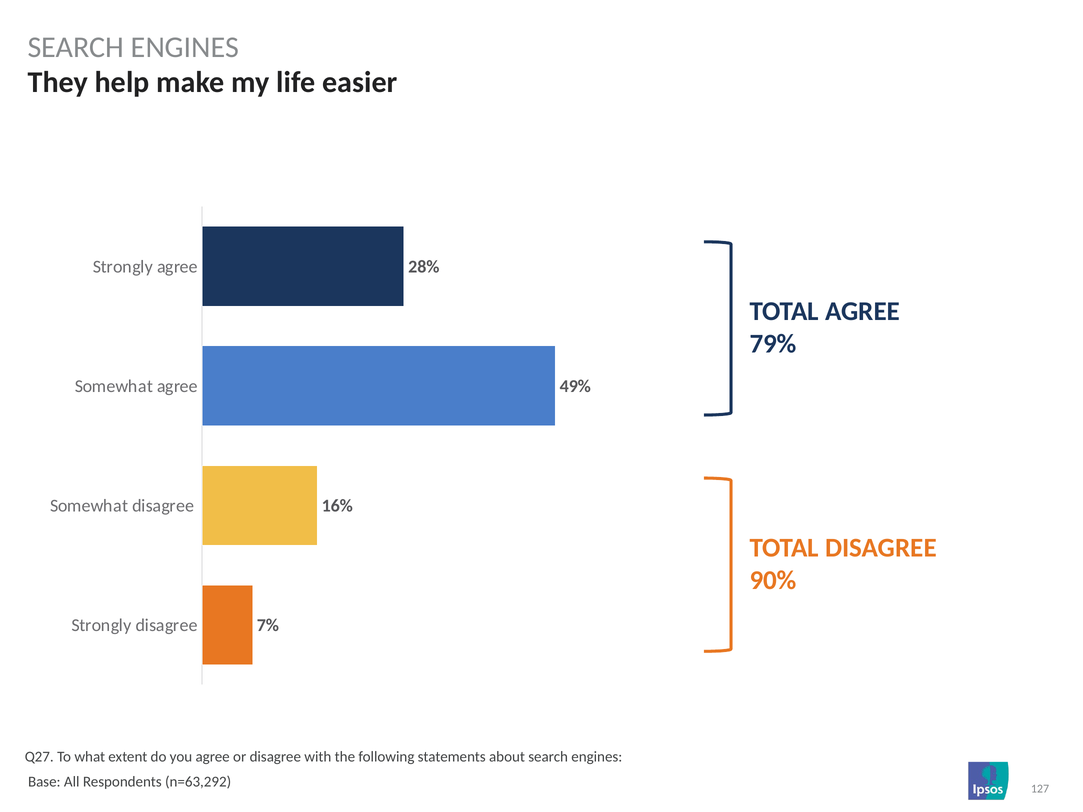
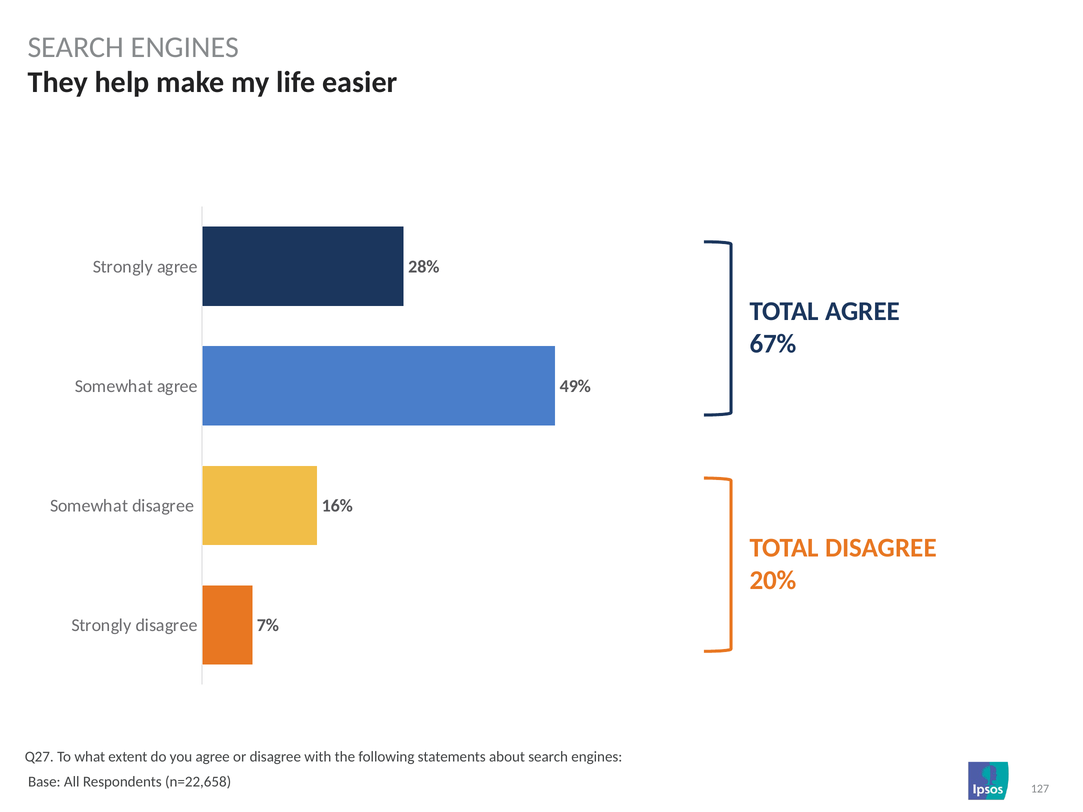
79%: 79% -> 67%
90%: 90% -> 20%
n=63,292: n=63,292 -> n=22,658
